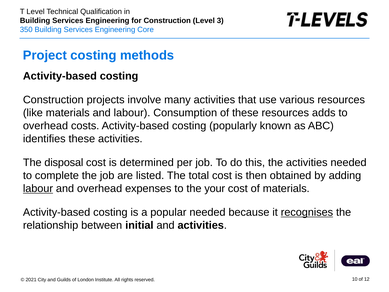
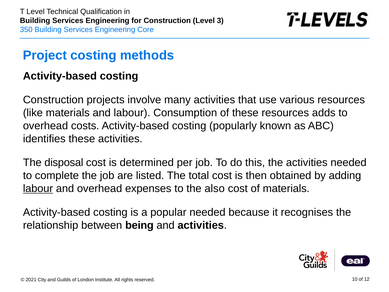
your: your -> also
recognises underline: present -> none
initial: initial -> being
